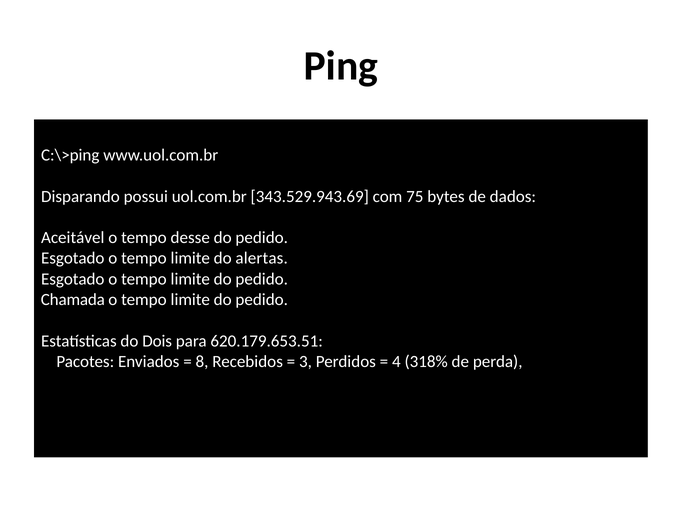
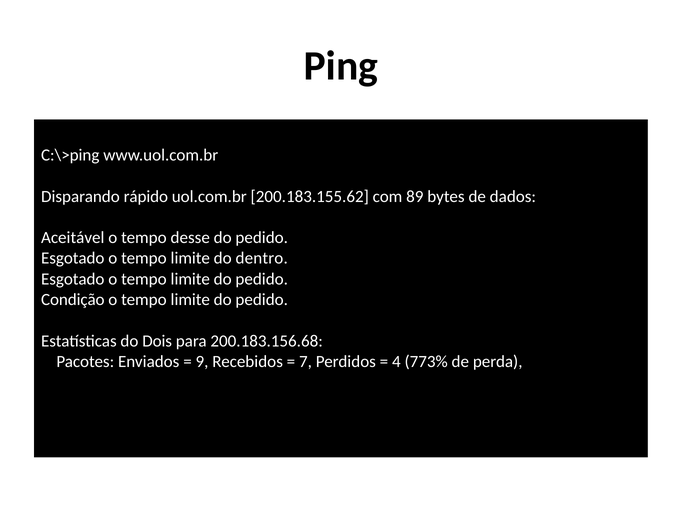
possui: possui -> rápido
343.529.943.69: 343.529.943.69 -> 200.183.155.62
75: 75 -> 89
alertas: alertas -> dentro
Chamada: Chamada -> Condição
620.179.653.51: 620.179.653.51 -> 200.183.156.68
8: 8 -> 9
3: 3 -> 7
318%: 318% -> 773%
